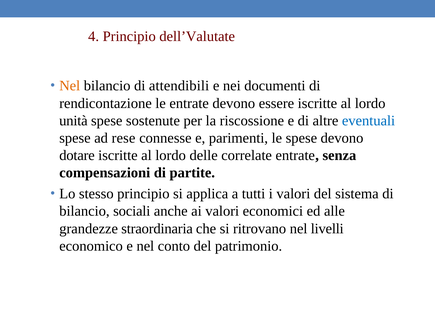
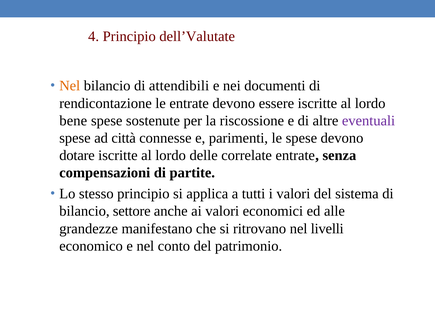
unità: unità -> bene
eventuali colour: blue -> purple
rese: rese -> città
sociali: sociali -> settore
straordinaria: straordinaria -> manifestano
